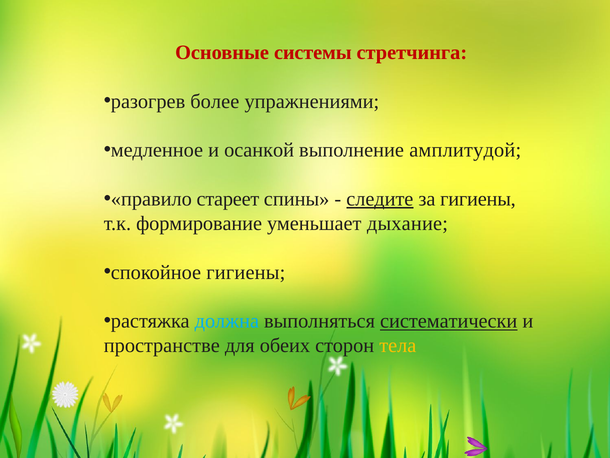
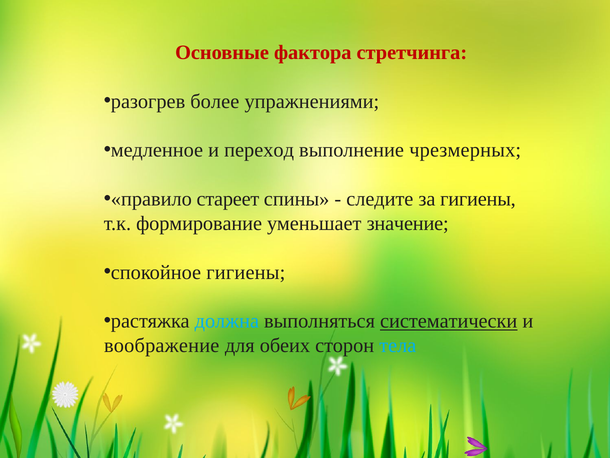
системы: системы -> фактора
осанкой: осанкой -> переход
амплитудой: амплитудой -> чрезмерных
следите underline: present -> none
дыхание: дыхание -> значение
пространстве: пространстве -> воображение
тела colour: yellow -> light blue
